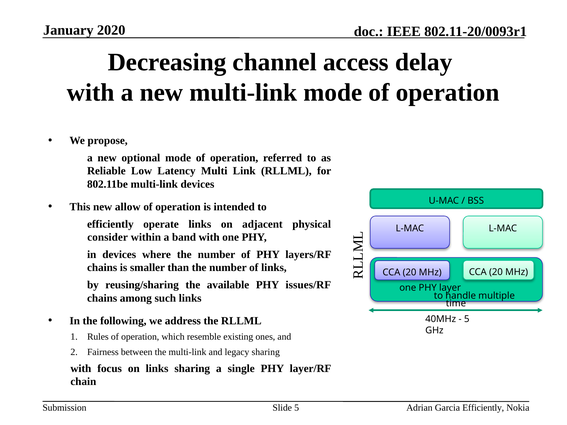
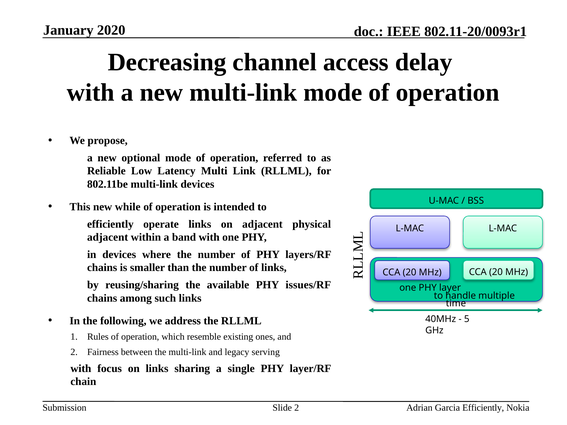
allow: allow -> while
consider at (108, 237): consider -> adjacent
legacy sharing: sharing -> serving
Slide 5: 5 -> 2
